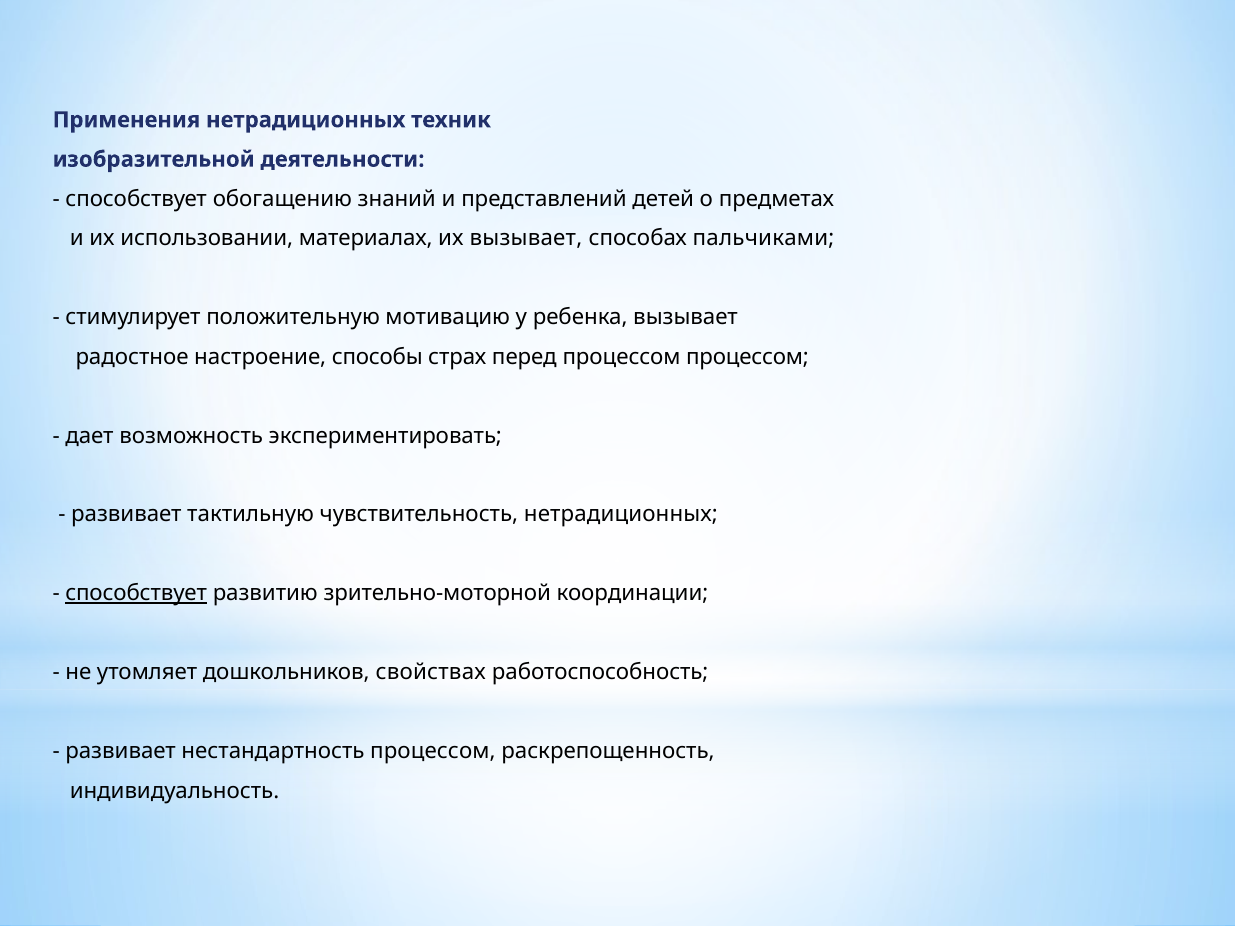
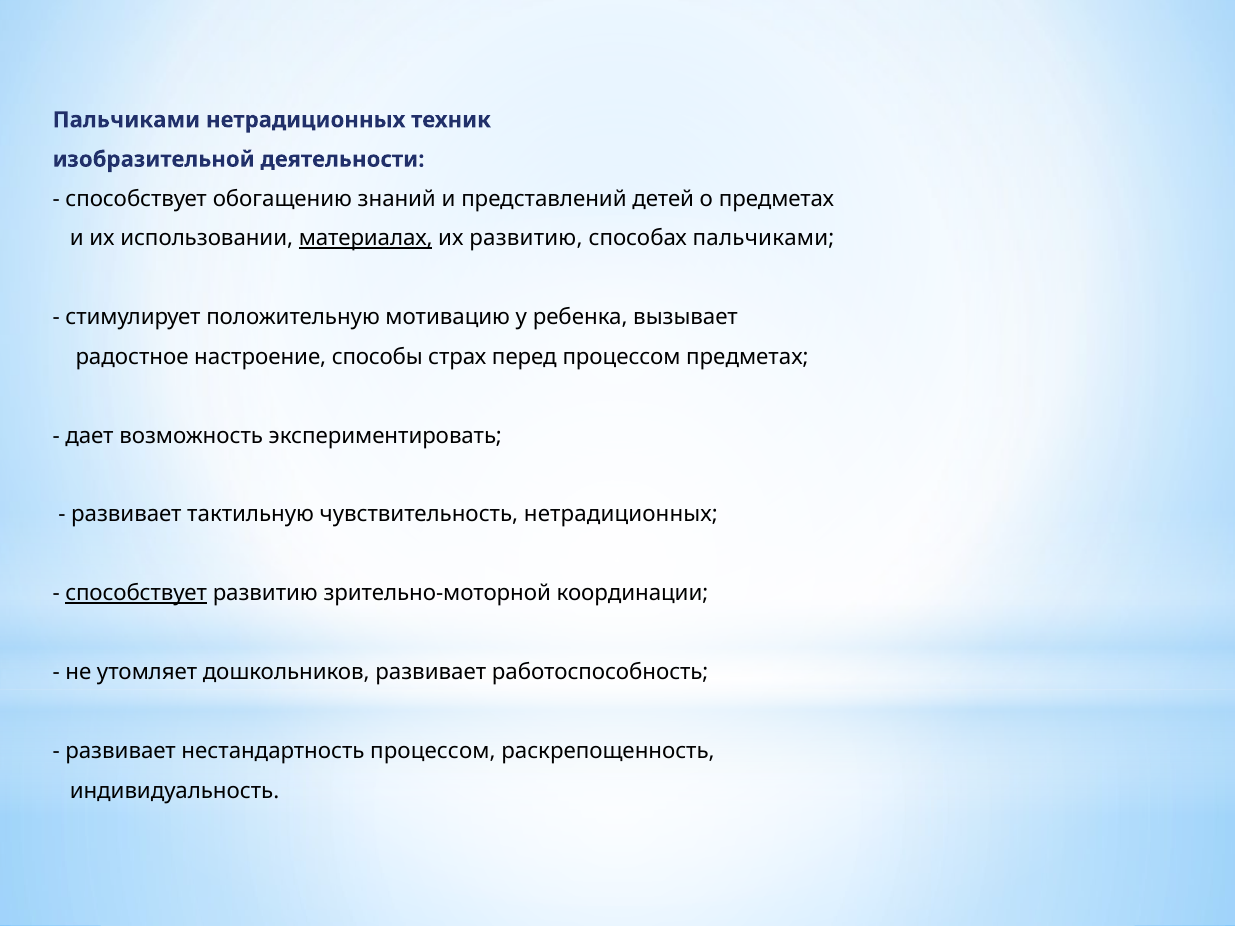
Применения at (126, 120): Применения -> Пальчиками
материалах underline: none -> present
их вызывает: вызывает -> развитию
процессом процессом: процессом -> предметах
дошкольников свойствах: свойствах -> развивает
